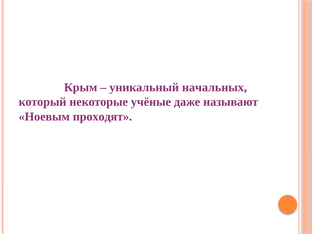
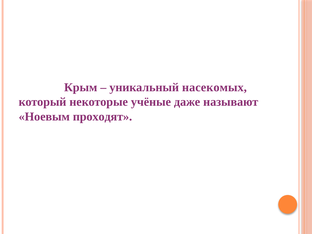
начальных: начальных -> насекомых
